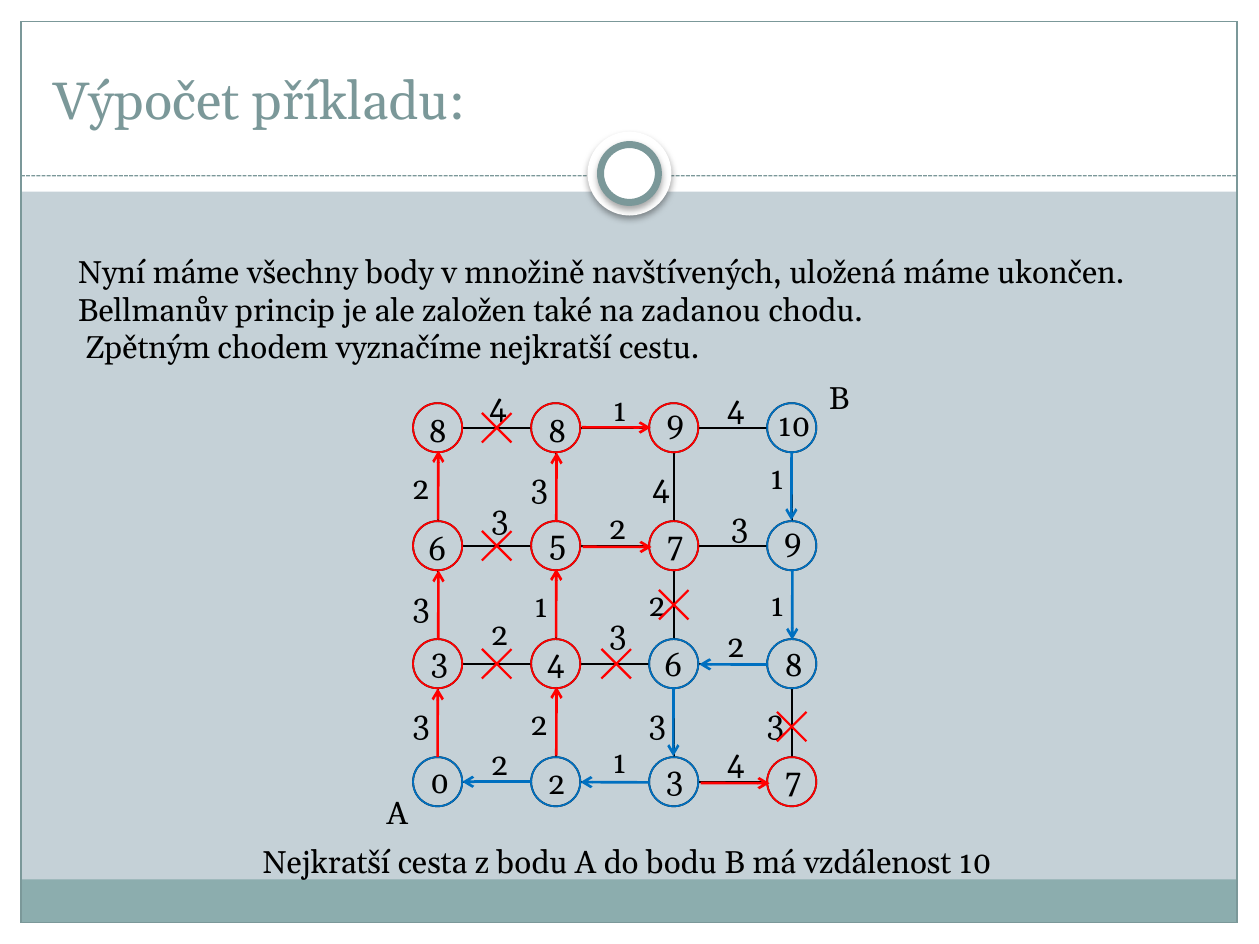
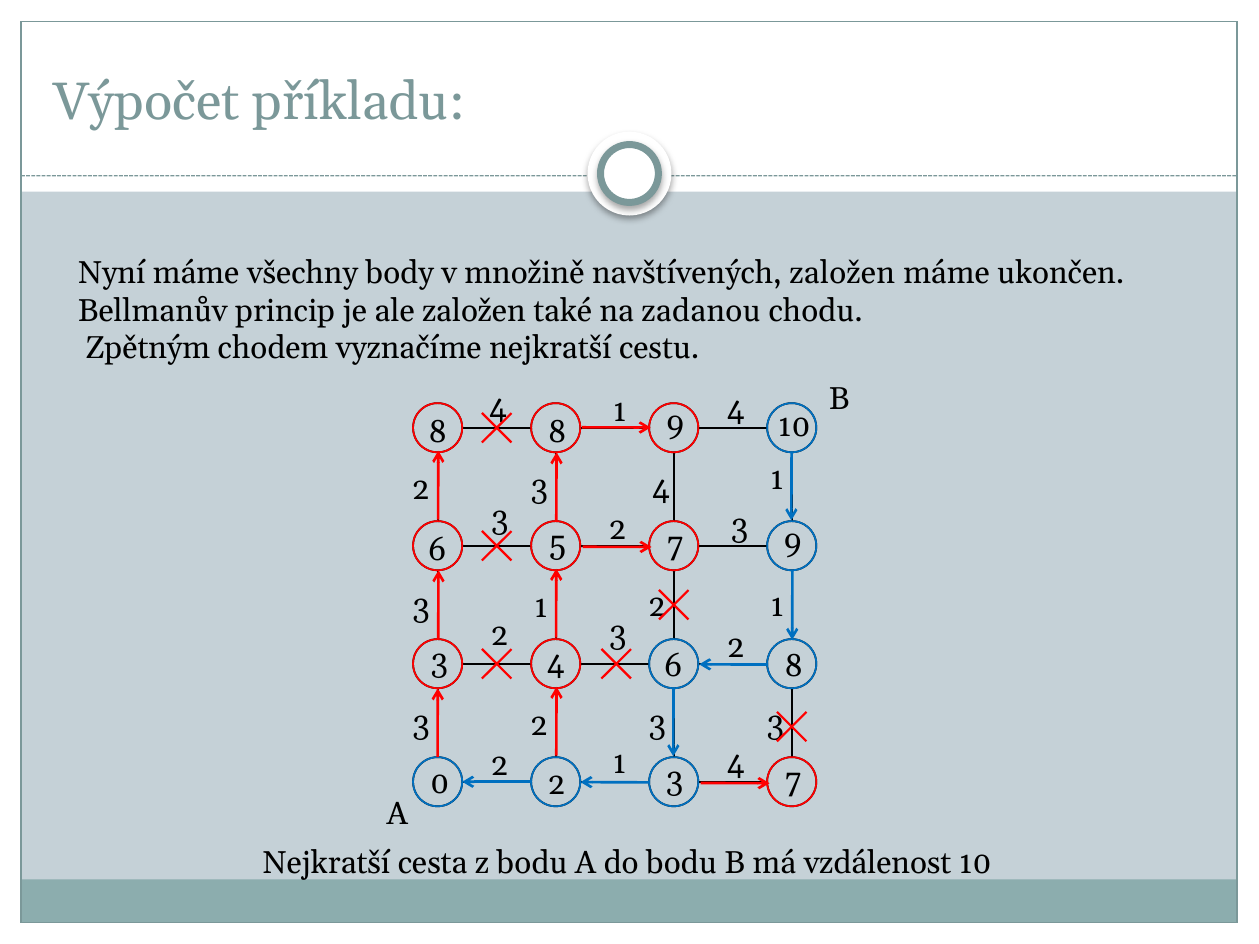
navštívených uložená: uložená -> založen
